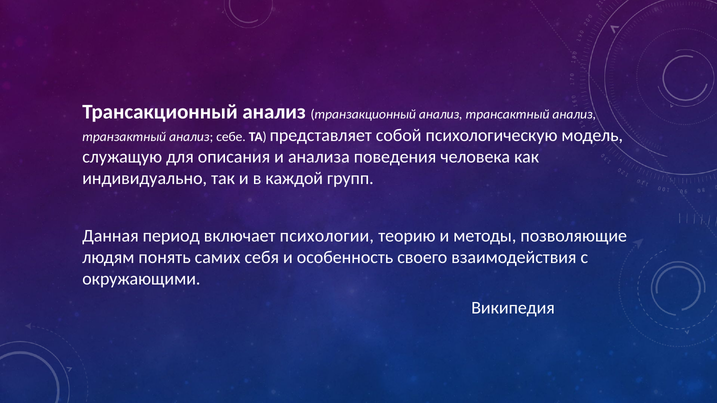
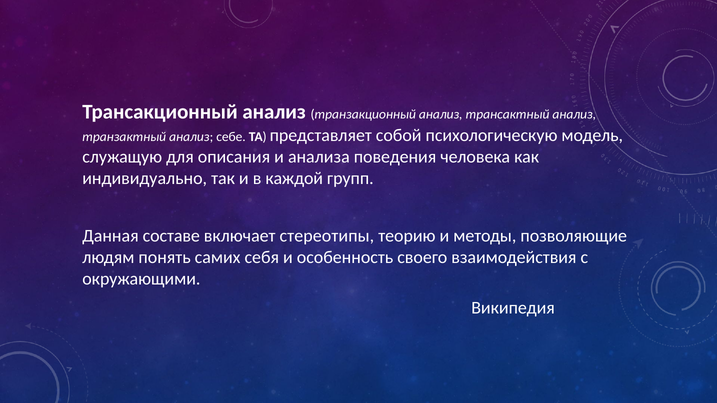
период: период -> составе
психологии: психологии -> стереотипы
